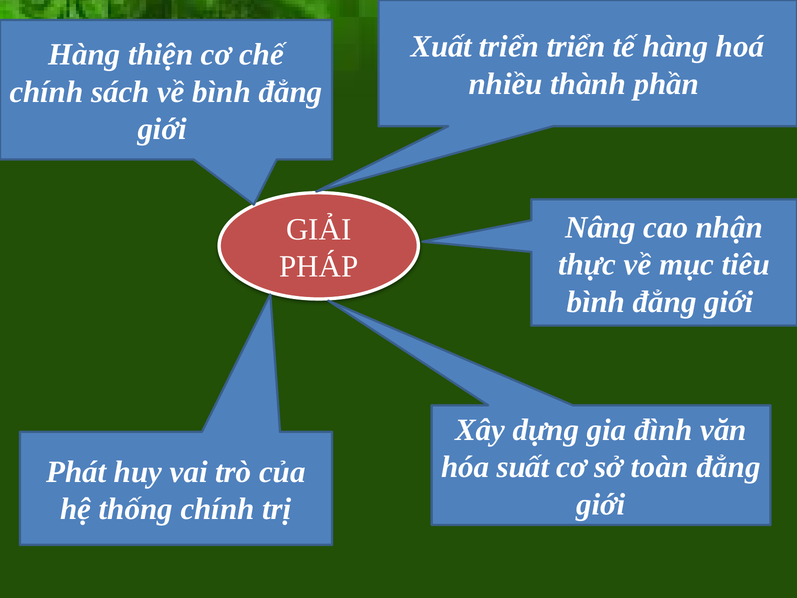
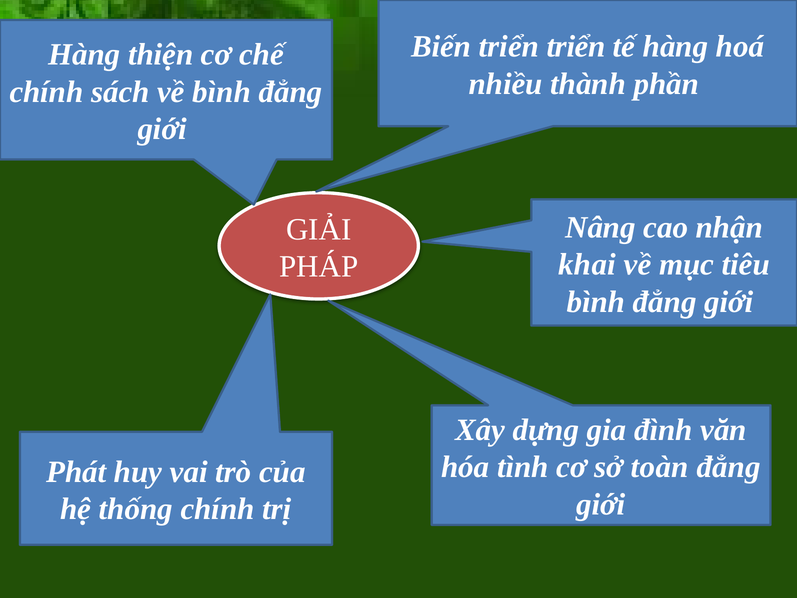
Xuất: Xuất -> Biến
thực: thực -> khai
suất: suất -> tình
